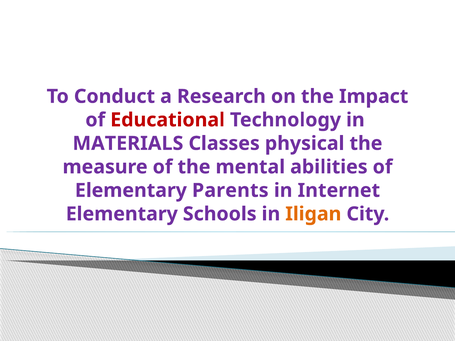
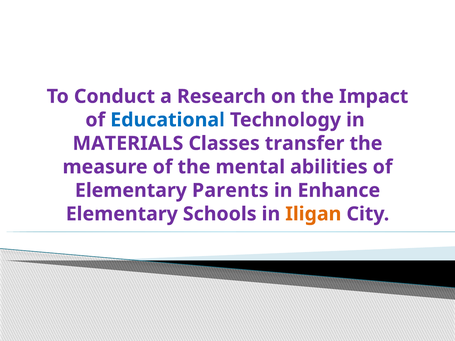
Educational colour: red -> blue
physical: physical -> transfer
Internet: Internet -> Enhance
